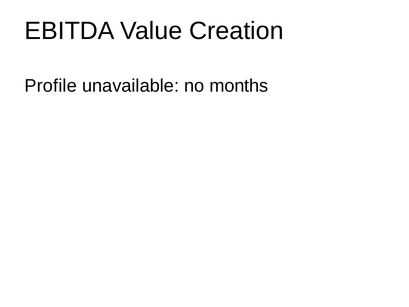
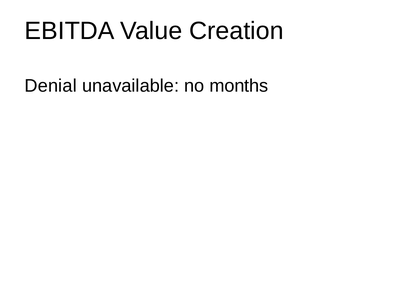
Profile: Profile -> Denial
